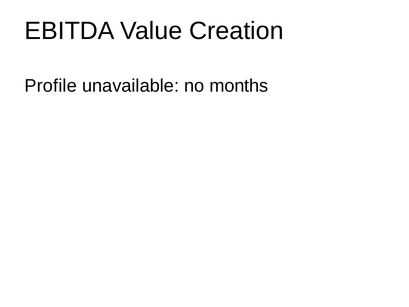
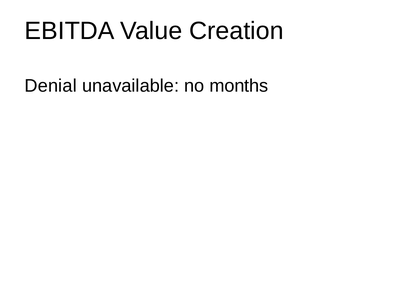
Profile: Profile -> Denial
